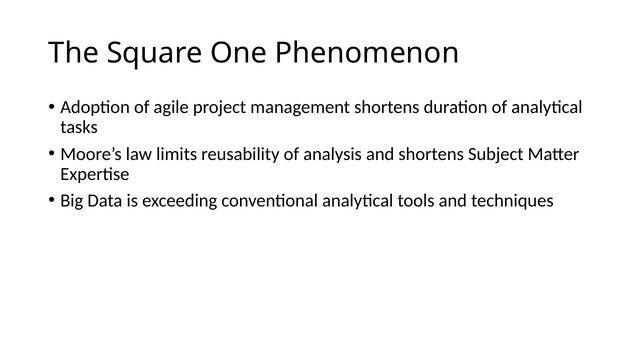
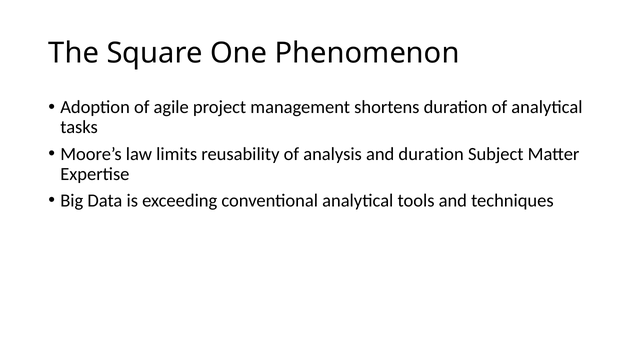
and shortens: shortens -> duration
